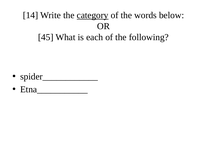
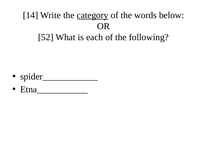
45: 45 -> 52
